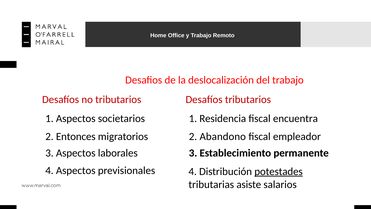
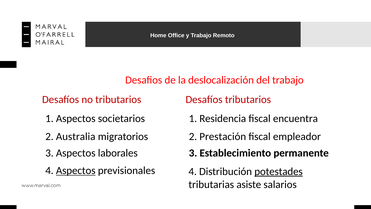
Entonces: Entonces -> Australia
Abandono: Abandono -> Prestación
Aspectos at (76, 170) underline: none -> present
